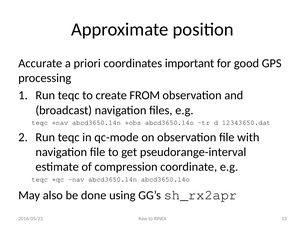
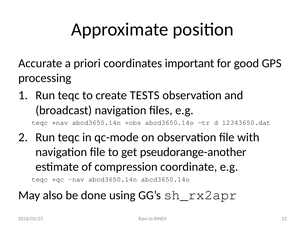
FROM: FROM -> TESTS
pseudorange-interval: pseudorange-interval -> pseudorange-another
